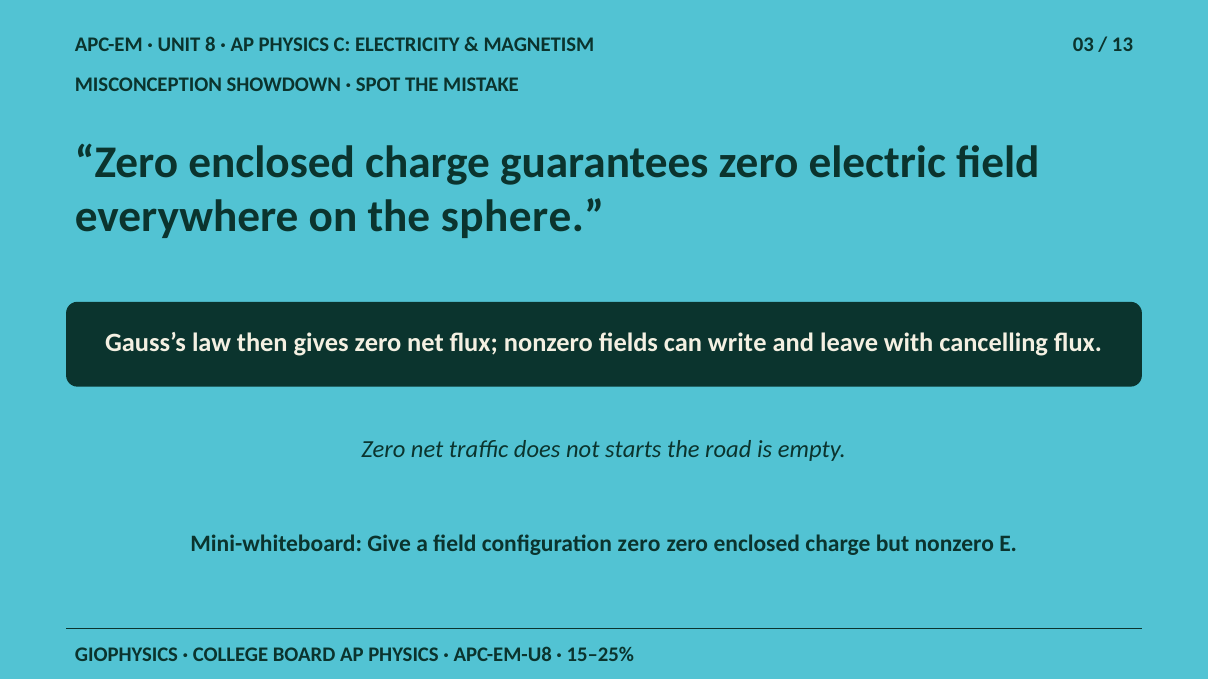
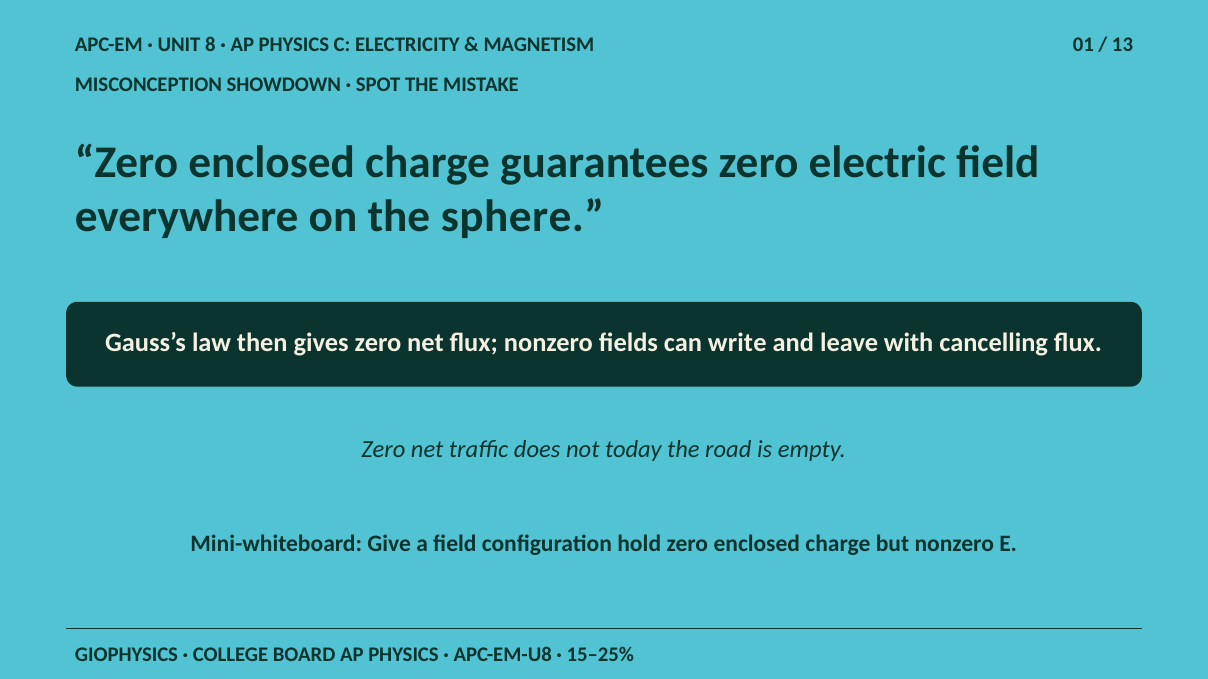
03: 03 -> 01
starts: starts -> today
configuration zero: zero -> hold
